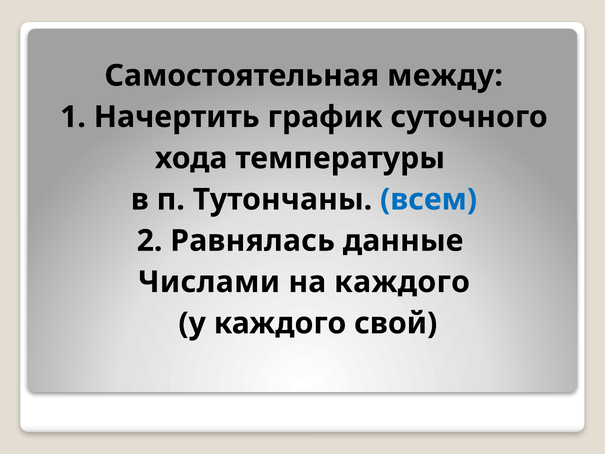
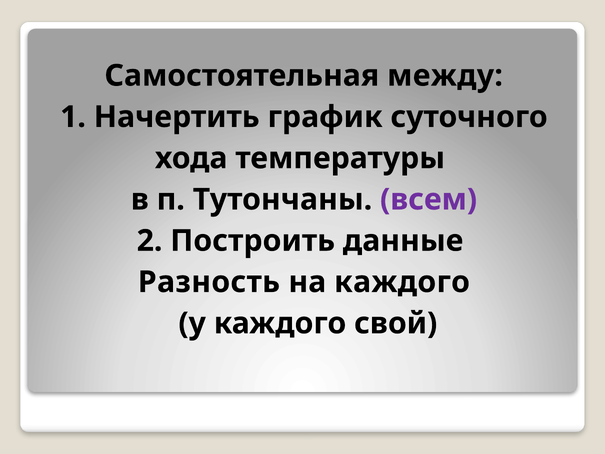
всем colour: blue -> purple
Равнялась: Равнялась -> Построить
Числами: Числами -> Разность
